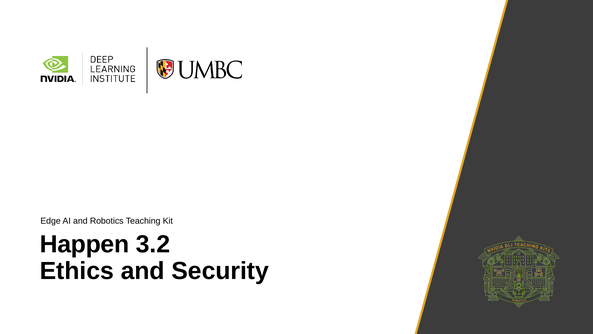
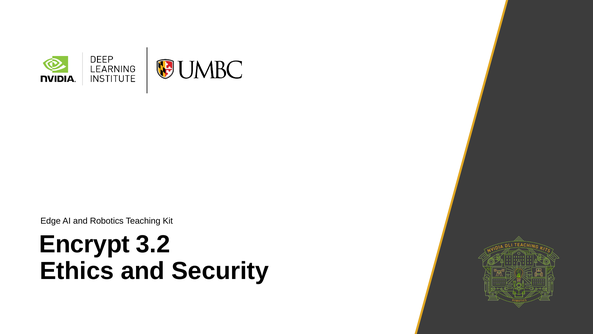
Happen: Happen -> Encrypt
